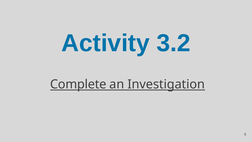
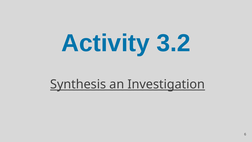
Complete: Complete -> Synthesis
